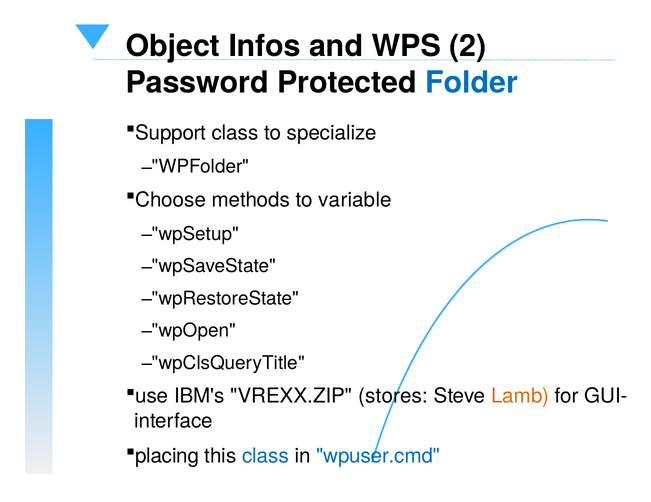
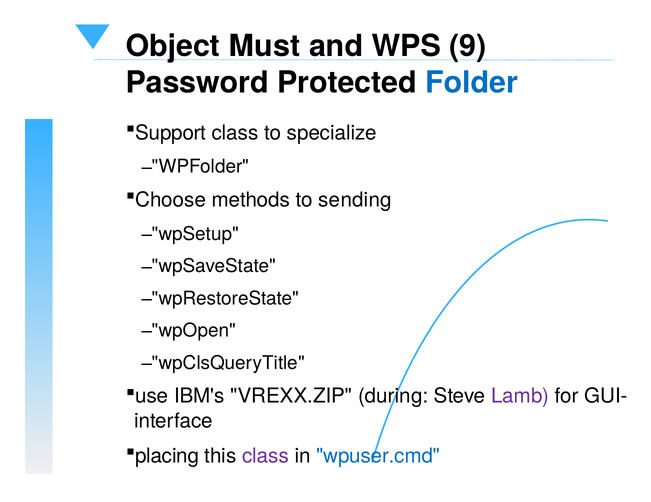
Infos: Infos -> Must
2: 2 -> 9
variable: variable -> sending
stores: stores -> during
Lamb colour: orange -> purple
class at (265, 455) colour: blue -> purple
